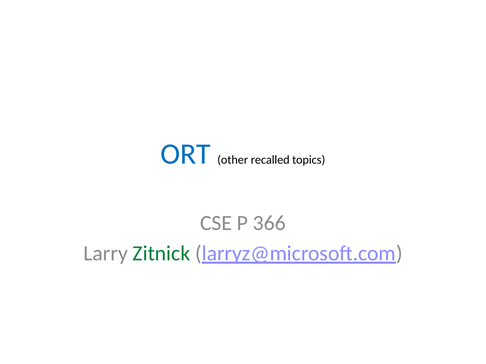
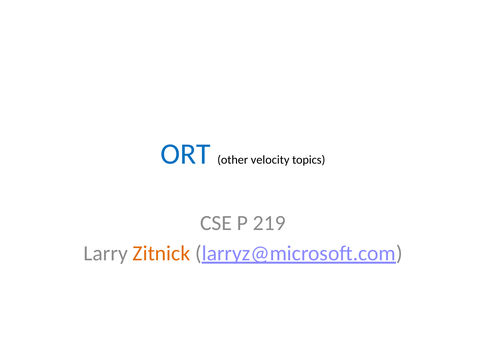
recalled: recalled -> velocity
366: 366 -> 219
Zitnick colour: green -> orange
